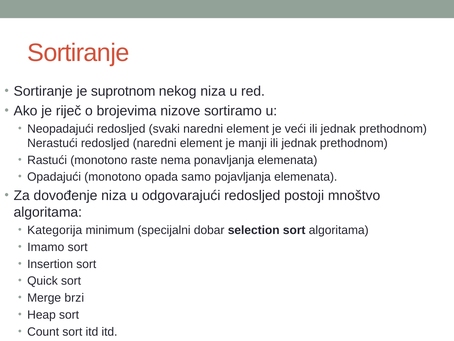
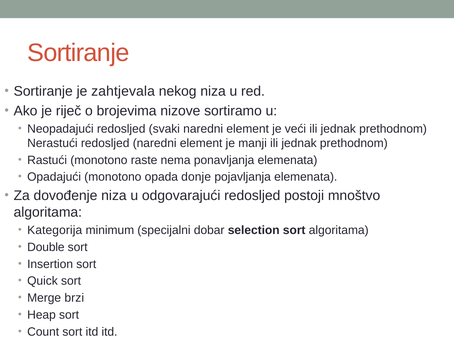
suprotnom: suprotnom -> zahtjevala
samo: samo -> donje
Imamo: Imamo -> Double
